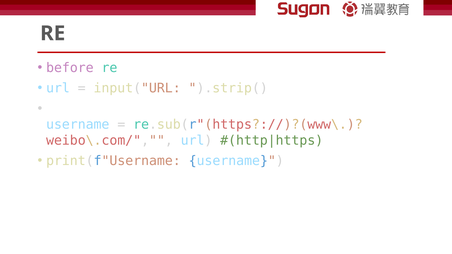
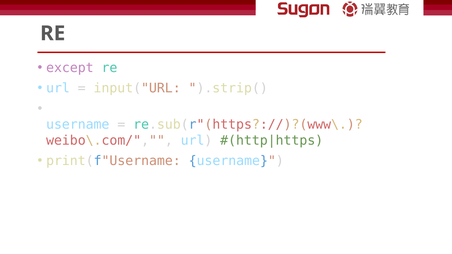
before: before -> except
